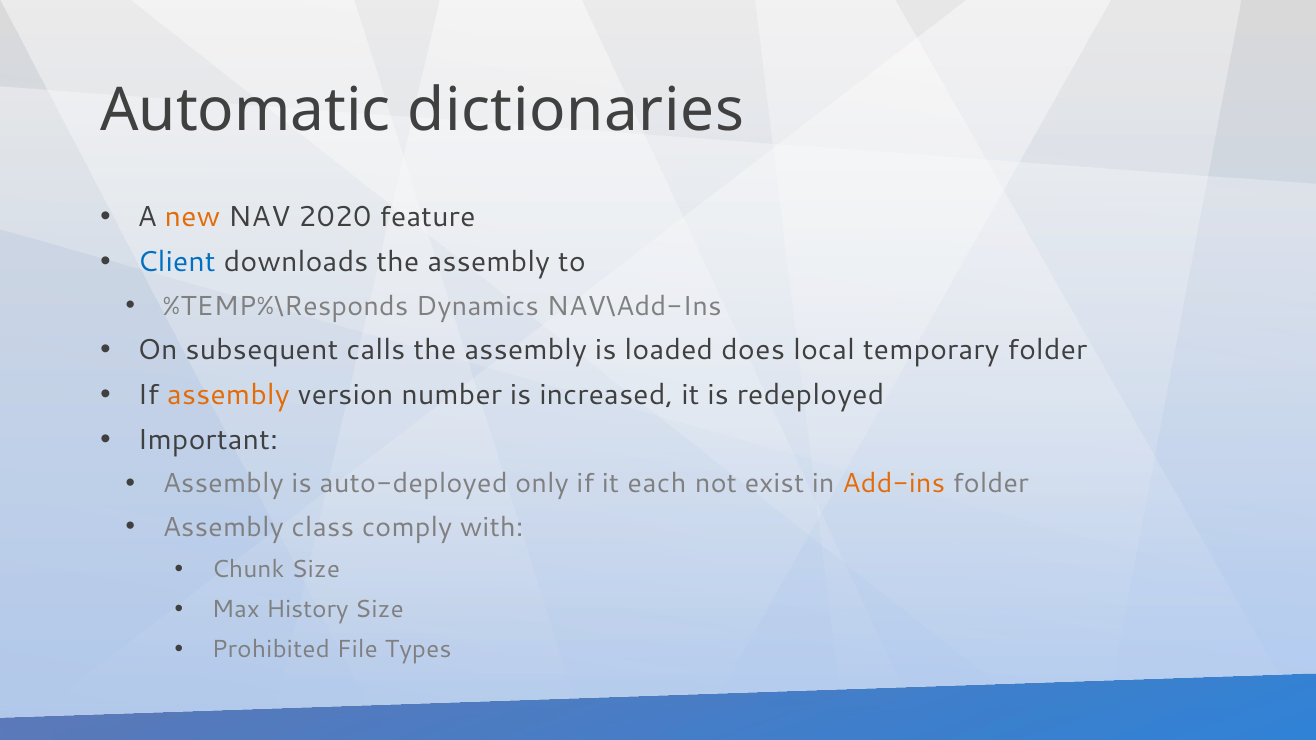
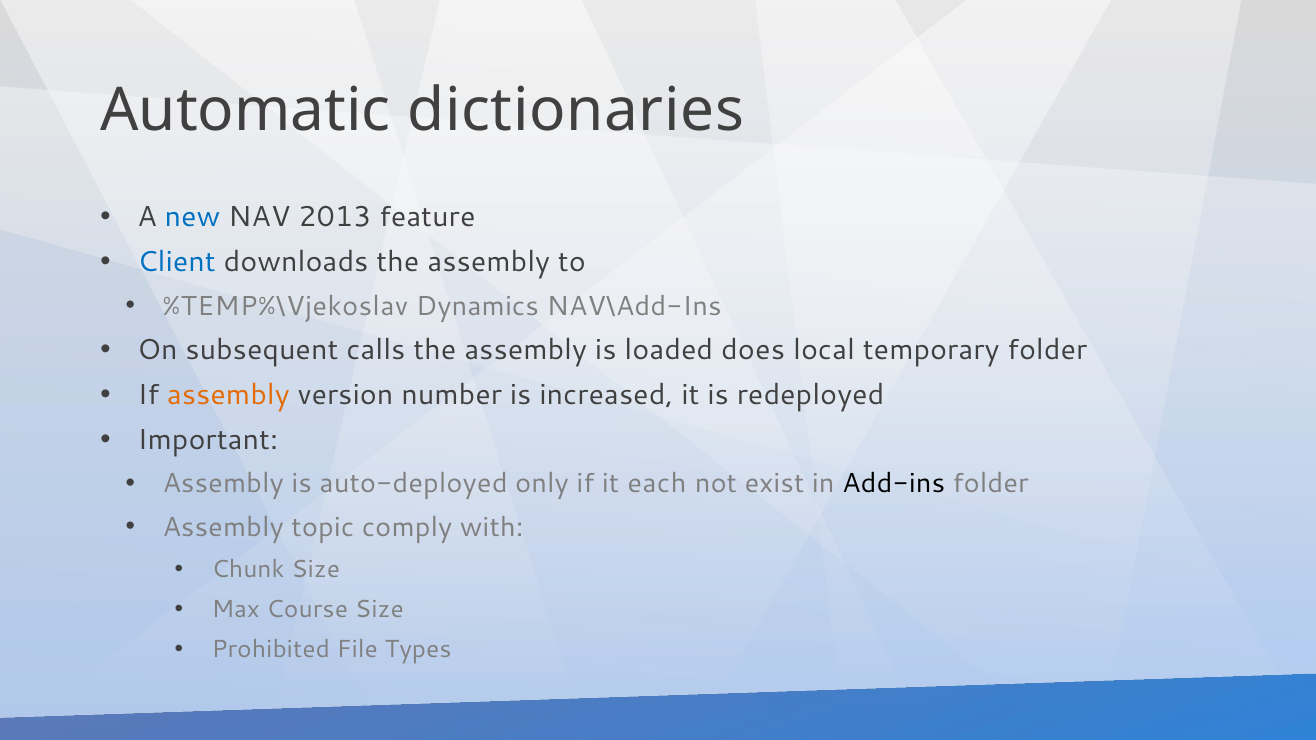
new colour: orange -> blue
2020: 2020 -> 2013
%TEMP%\Responds: %TEMP%\Responds -> %TEMP%\Vjekoslav
Add-ins colour: orange -> black
class: class -> topic
History: History -> Course
